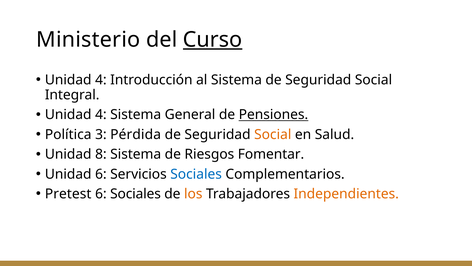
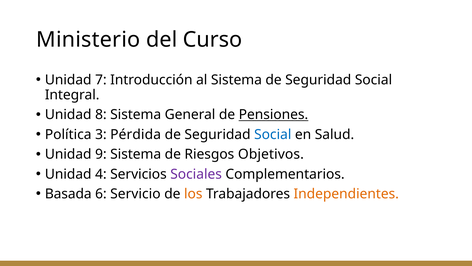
Curso underline: present -> none
4 at (101, 80): 4 -> 7
4 at (101, 114): 4 -> 8
Social at (273, 134) colour: orange -> blue
8: 8 -> 9
Fomentar: Fomentar -> Objetivos
Unidad 6: 6 -> 4
Sociales at (196, 174) colour: blue -> purple
Pretest: Pretest -> Basada
6 Sociales: Sociales -> Servicio
